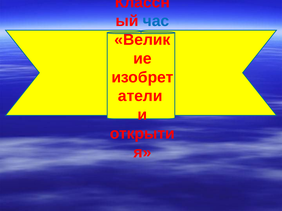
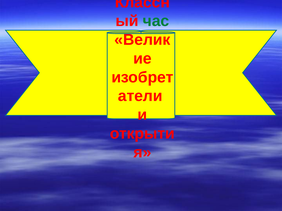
час colour: blue -> green
